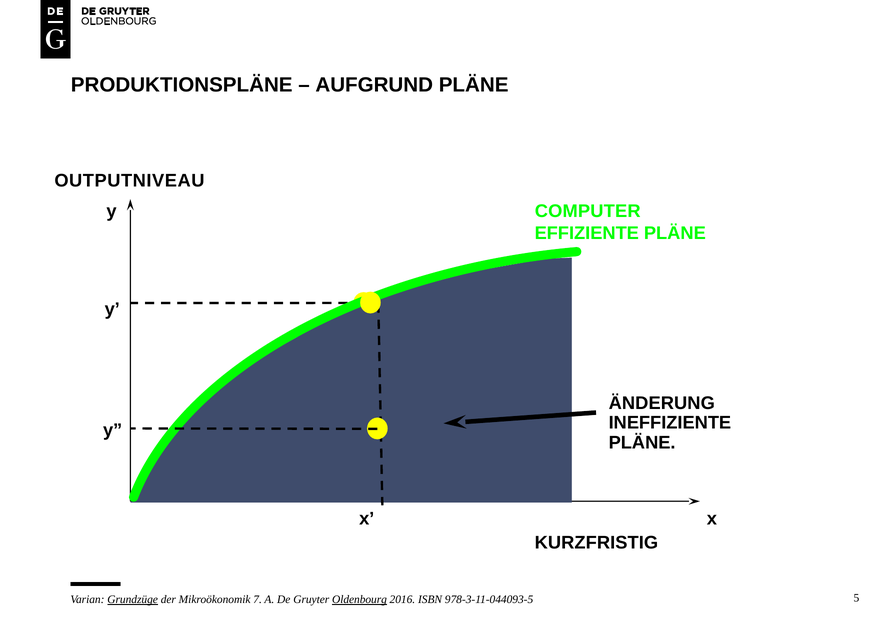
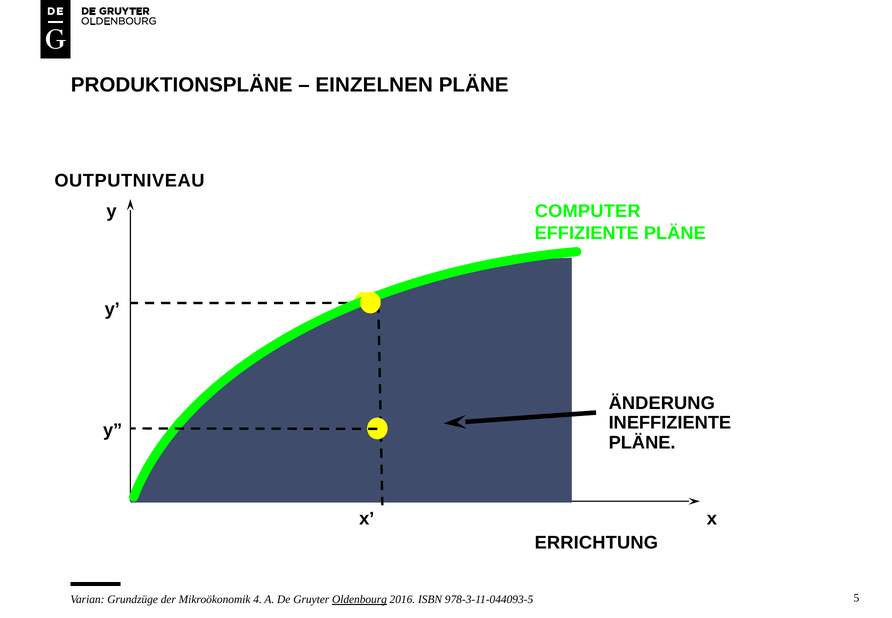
AUFGRUND: AUFGRUND -> EINZELNEN
KURZFRISTIG: KURZFRISTIG -> ERRICHTUNG
Grundzüge underline: present -> none
7: 7 -> 4
